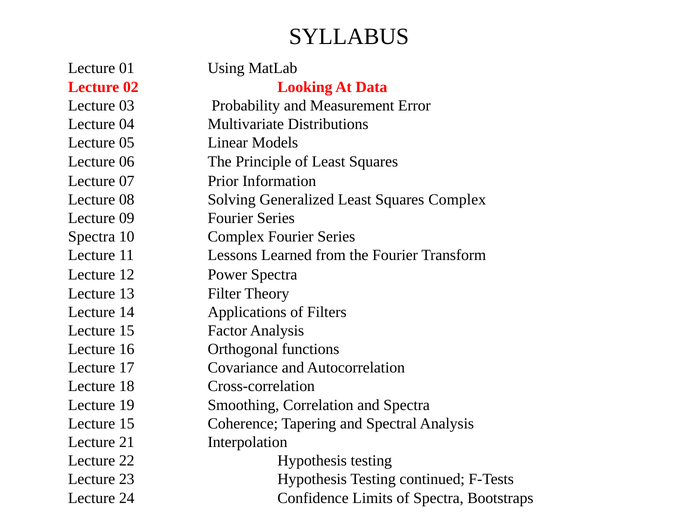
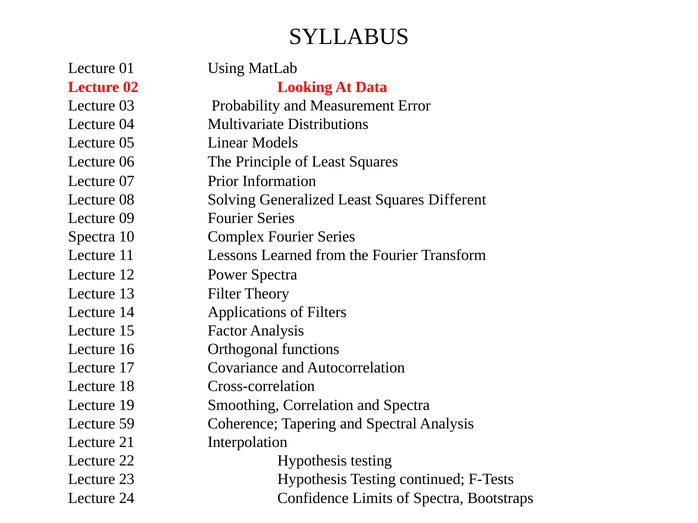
Squares Complex: Complex -> Different
15 at (127, 424): 15 -> 59
